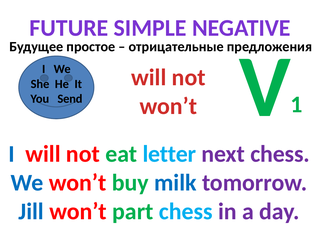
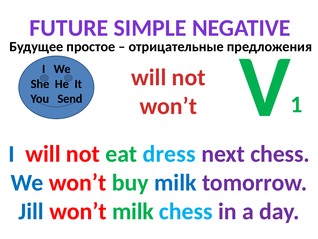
letter: letter -> dress
won’t part: part -> milk
